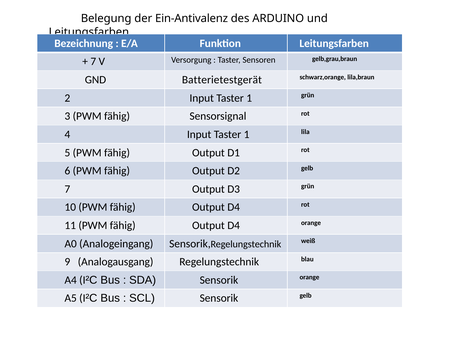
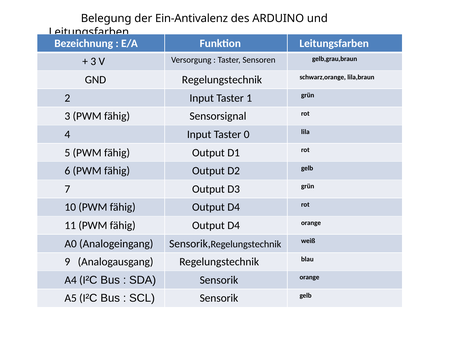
7 at (93, 62): 7 -> 3
GND Batterietestgerät: Batterietestgerät -> Regelungstechnik
4 Input Taster 1: 1 -> 0
